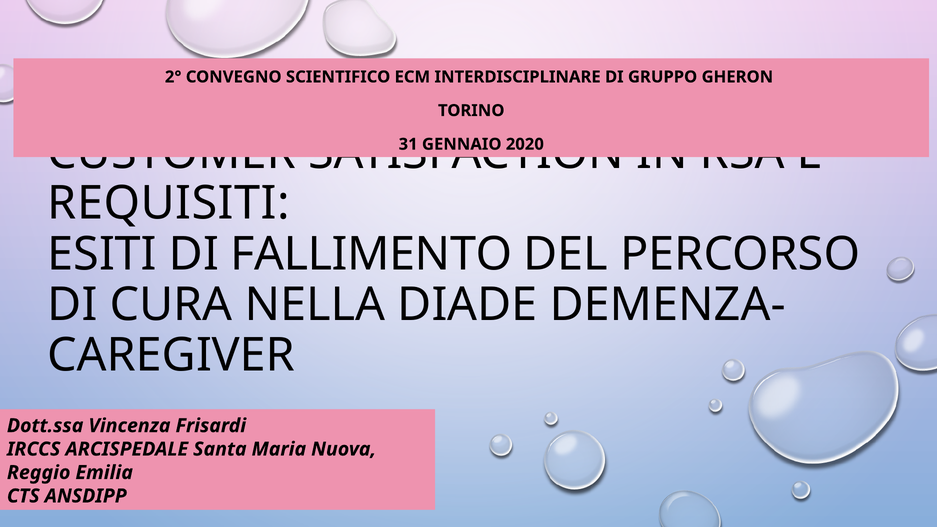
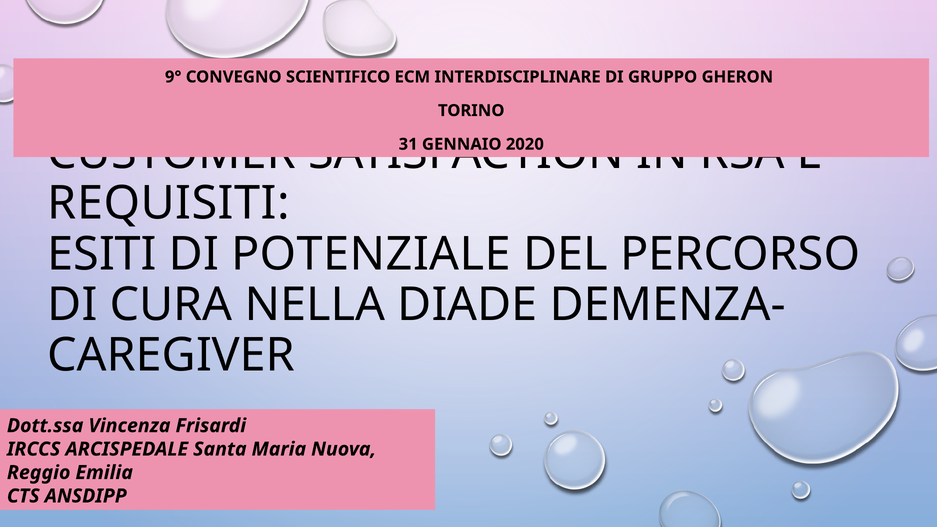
2°: 2° -> 9°
FALLIMENTO: FALLIMENTO -> POTENZIALE
